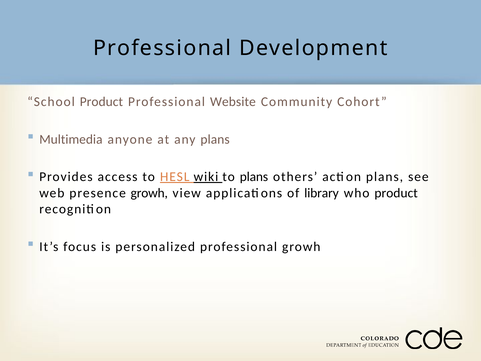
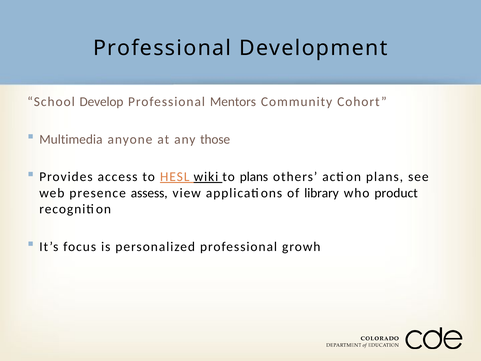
School Product: Product -> Develop
Website: Website -> Mentors
any plans: plans -> those
presence growh: growh -> assess
